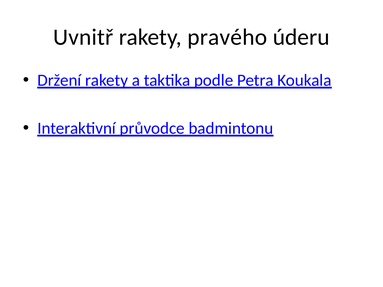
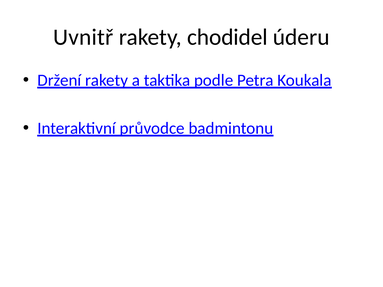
pravého: pravého -> chodidel
